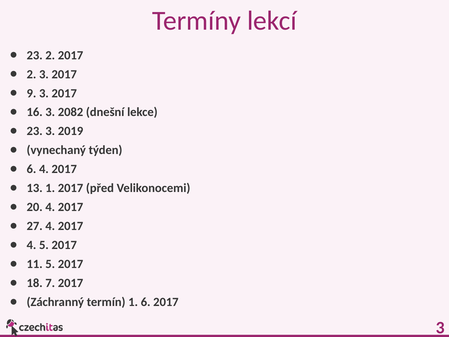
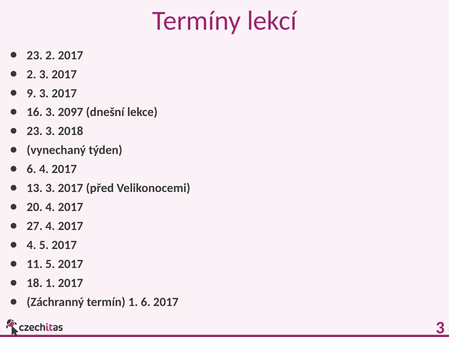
2082: 2082 -> 2097
2019: 2019 -> 2018
13 1: 1 -> 3
18 7: 7 -> 1
